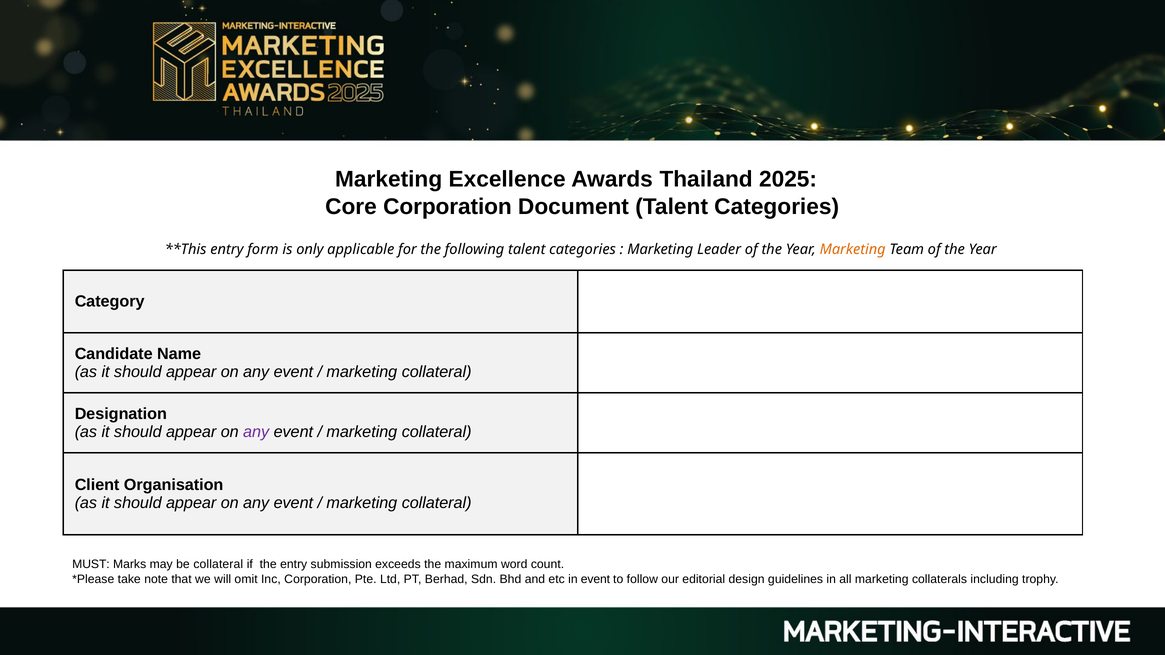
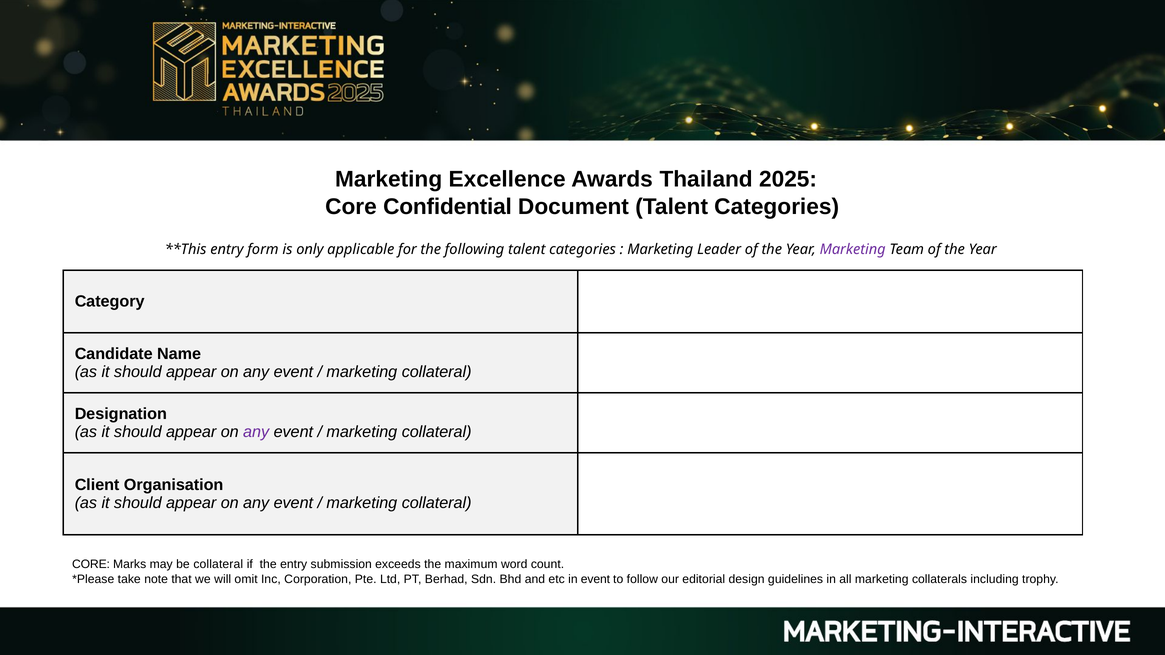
Core Corporation: Corporation -> Confidential
Marketing at (853, 249) colour: orange -> purple
MUST at (91, 565): MUST -> CORE
